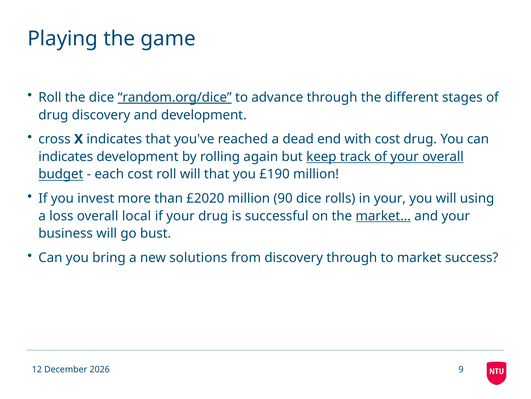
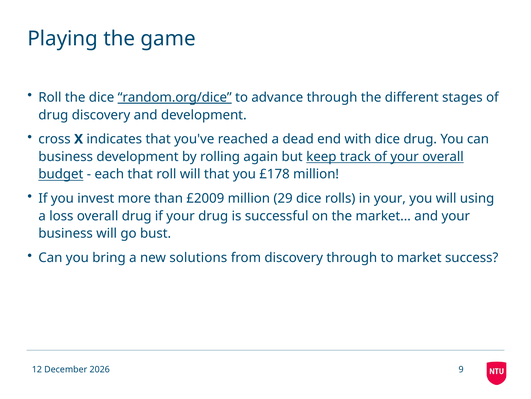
with cost: cost -> dice
indicates at (66, 156): indicates -> business
each cost: cost -> that
£190: £190 -> £178
£2020: £2020 -> £2009
90: 90 -> 29
overall local: local -> drug
market at (383, 216) underline: present -> none
